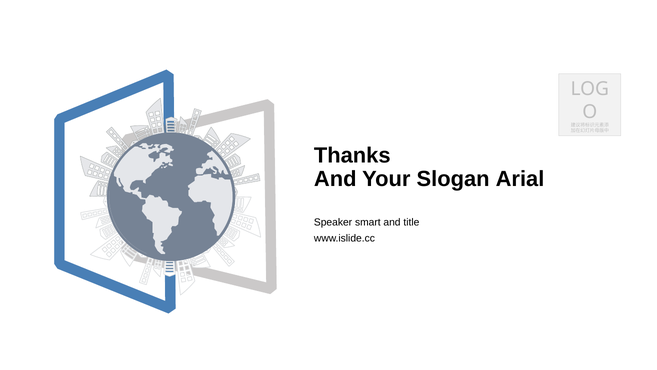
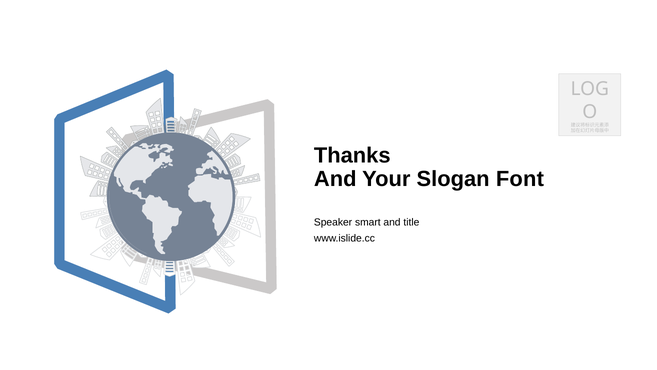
Arial: Arial -> Font
